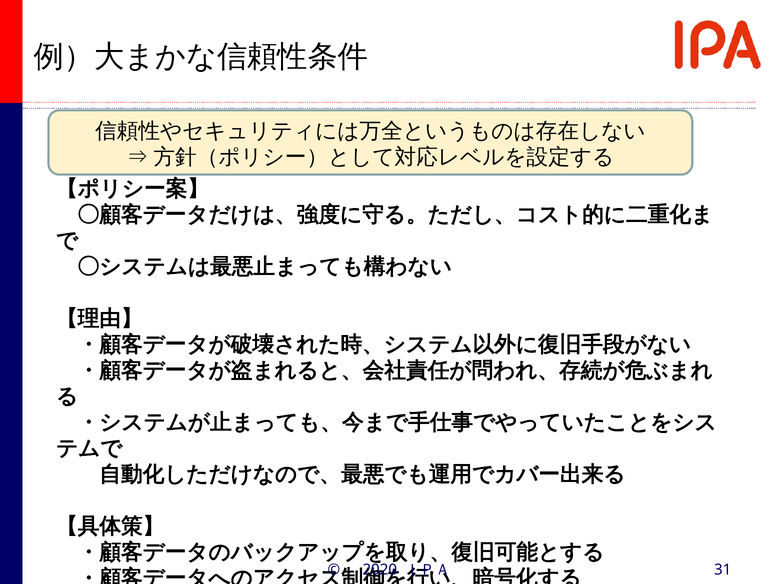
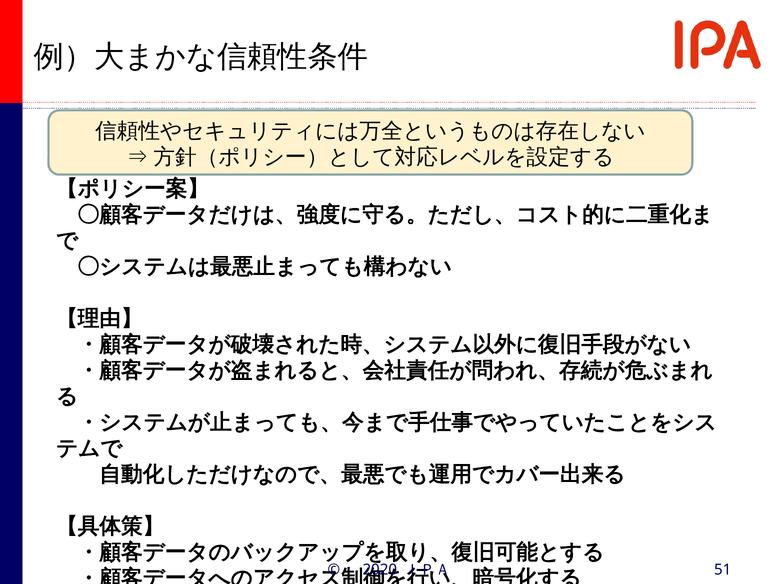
31: 31 -> 51
